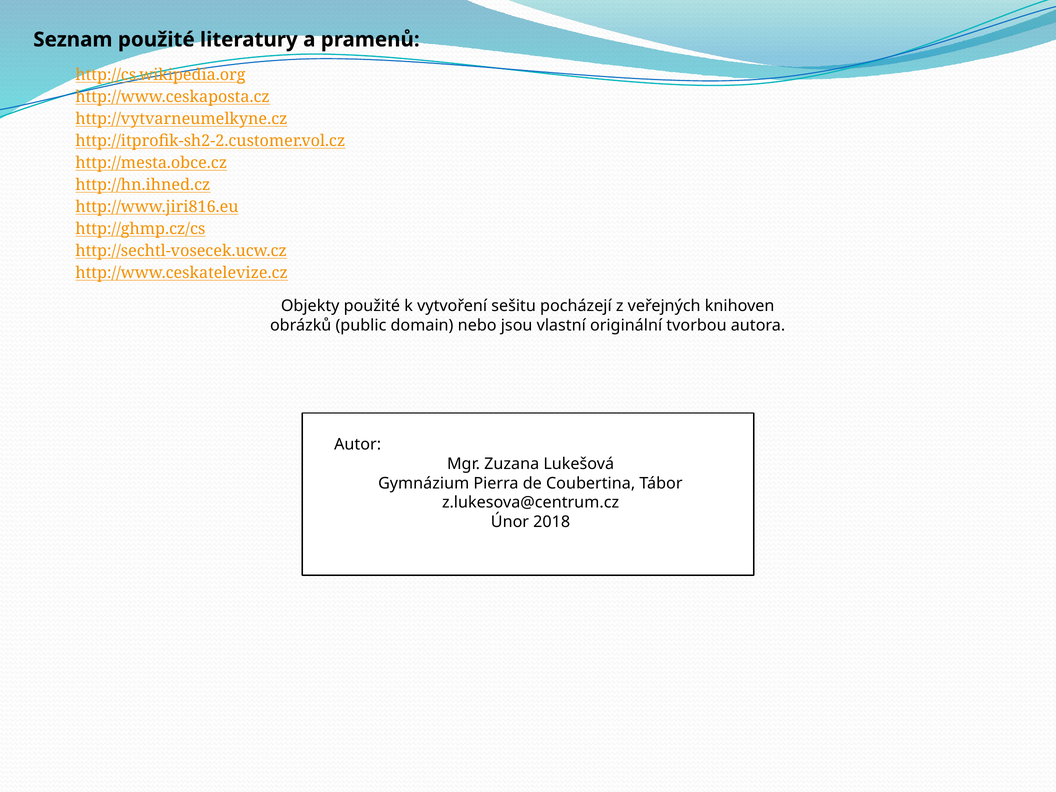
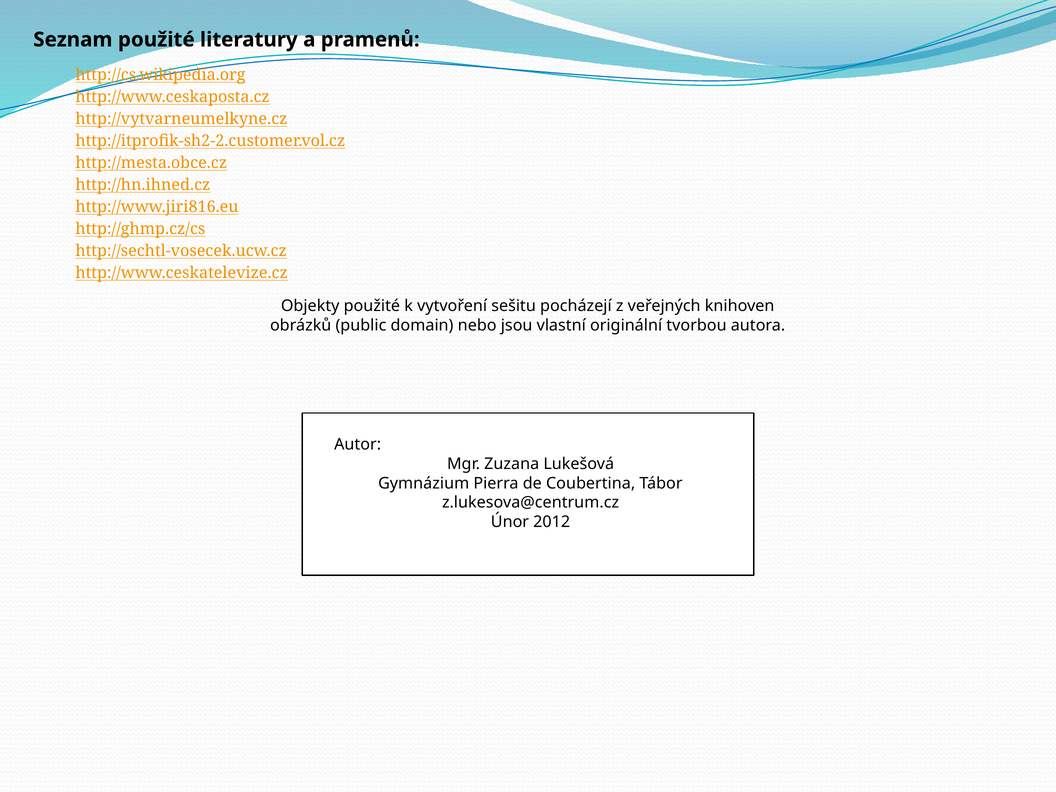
2018: 2018 -> 2012
